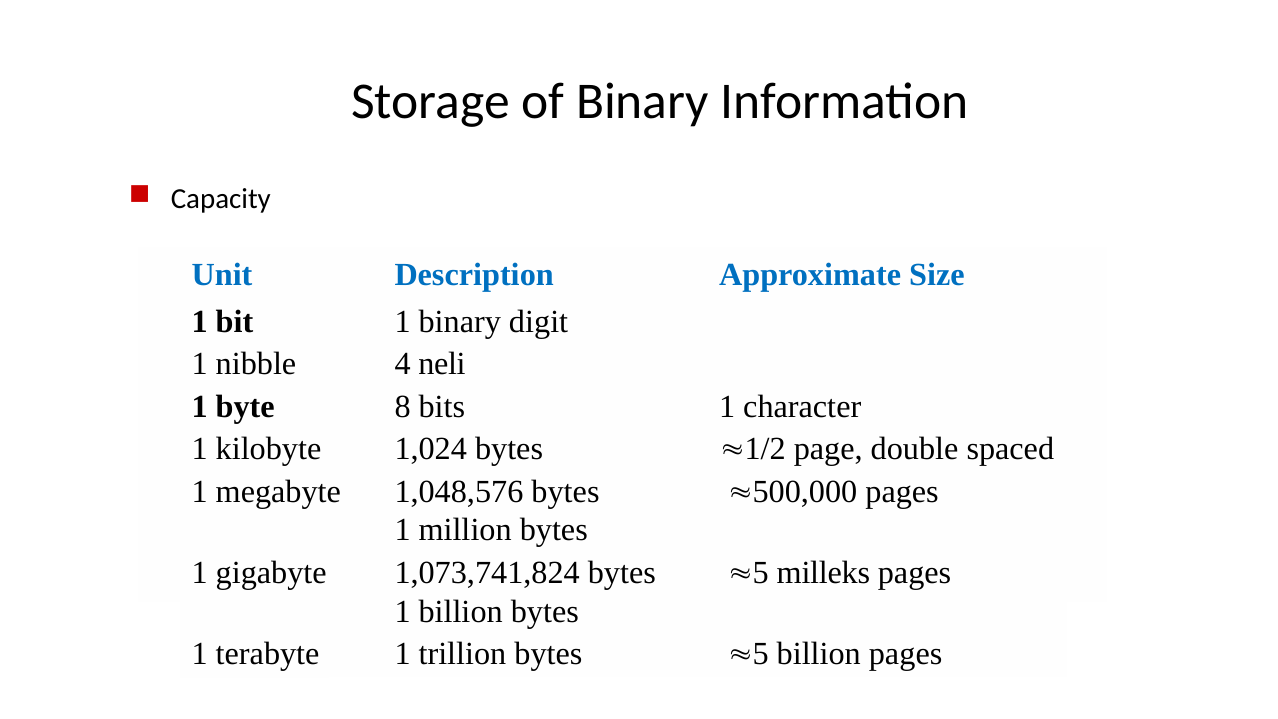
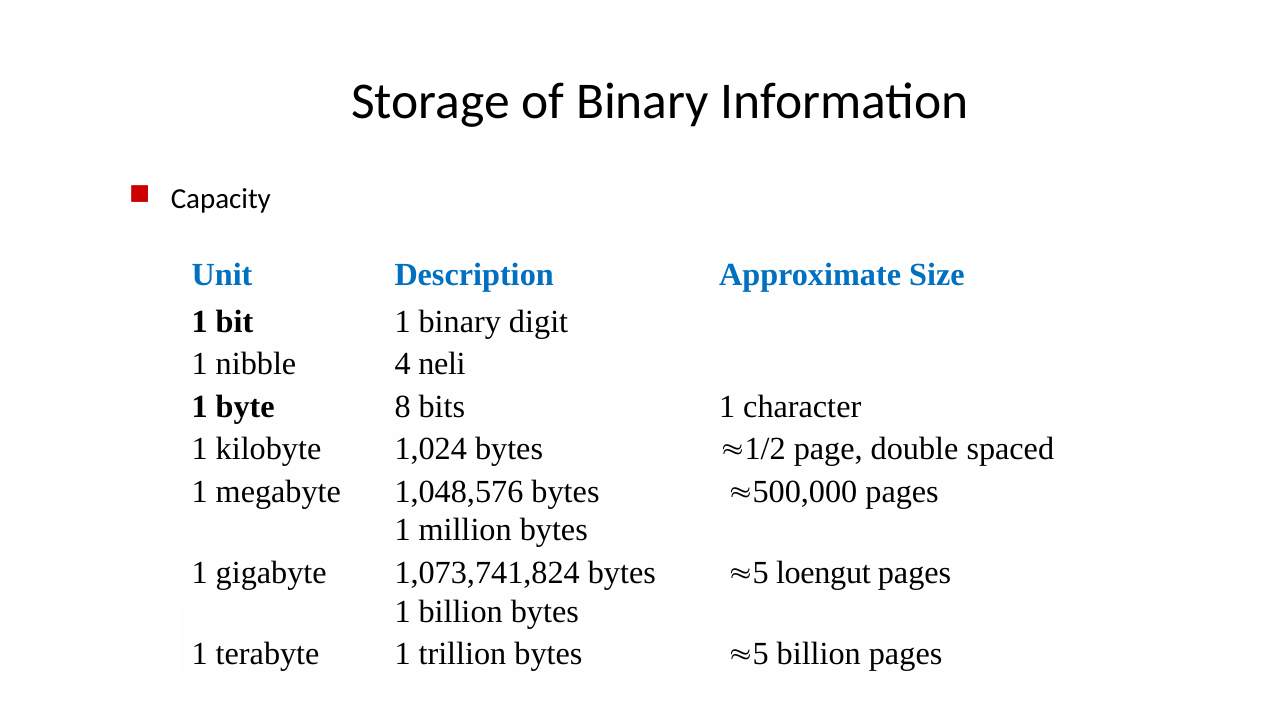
milleks: milleks -> loengut
